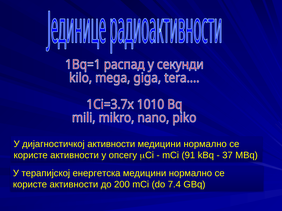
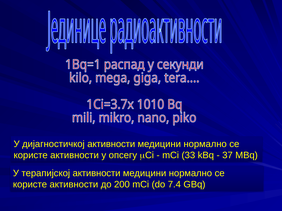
91: 91 -> 33
терапијској енергетска: енергетска -> активности
